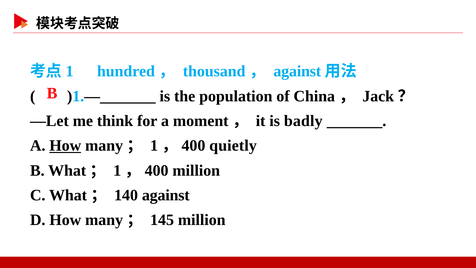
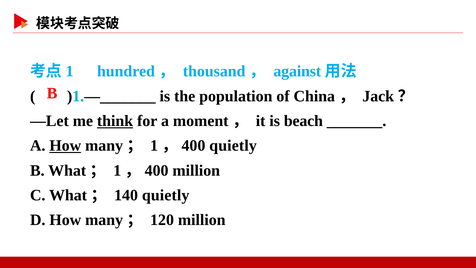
think underline: none -> present
badly: badly -> beach
140 against: against -> quietly
145: 145 -> 120
